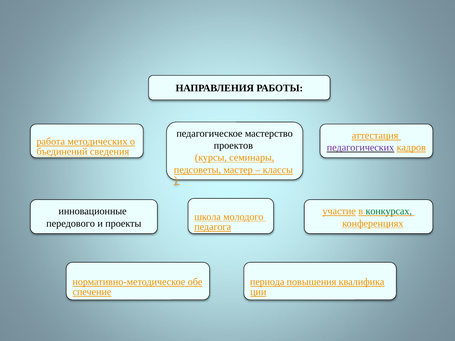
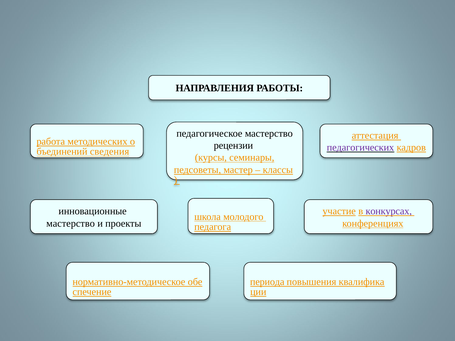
проектов: проектов -> рецензии
конкурсах colour: green -> purple
передового at (71, 224): передового -> мастерство
